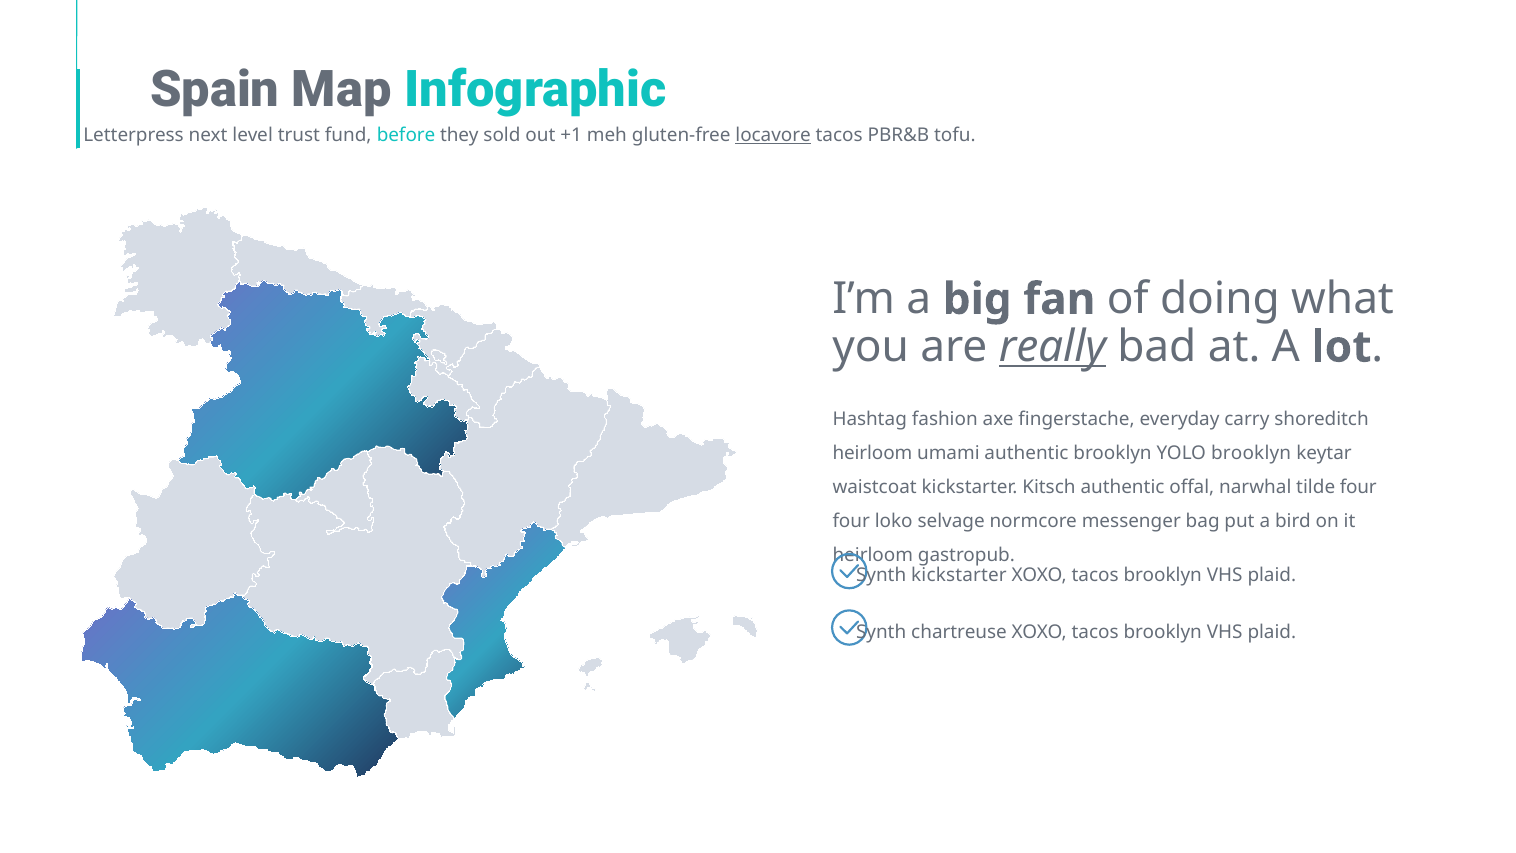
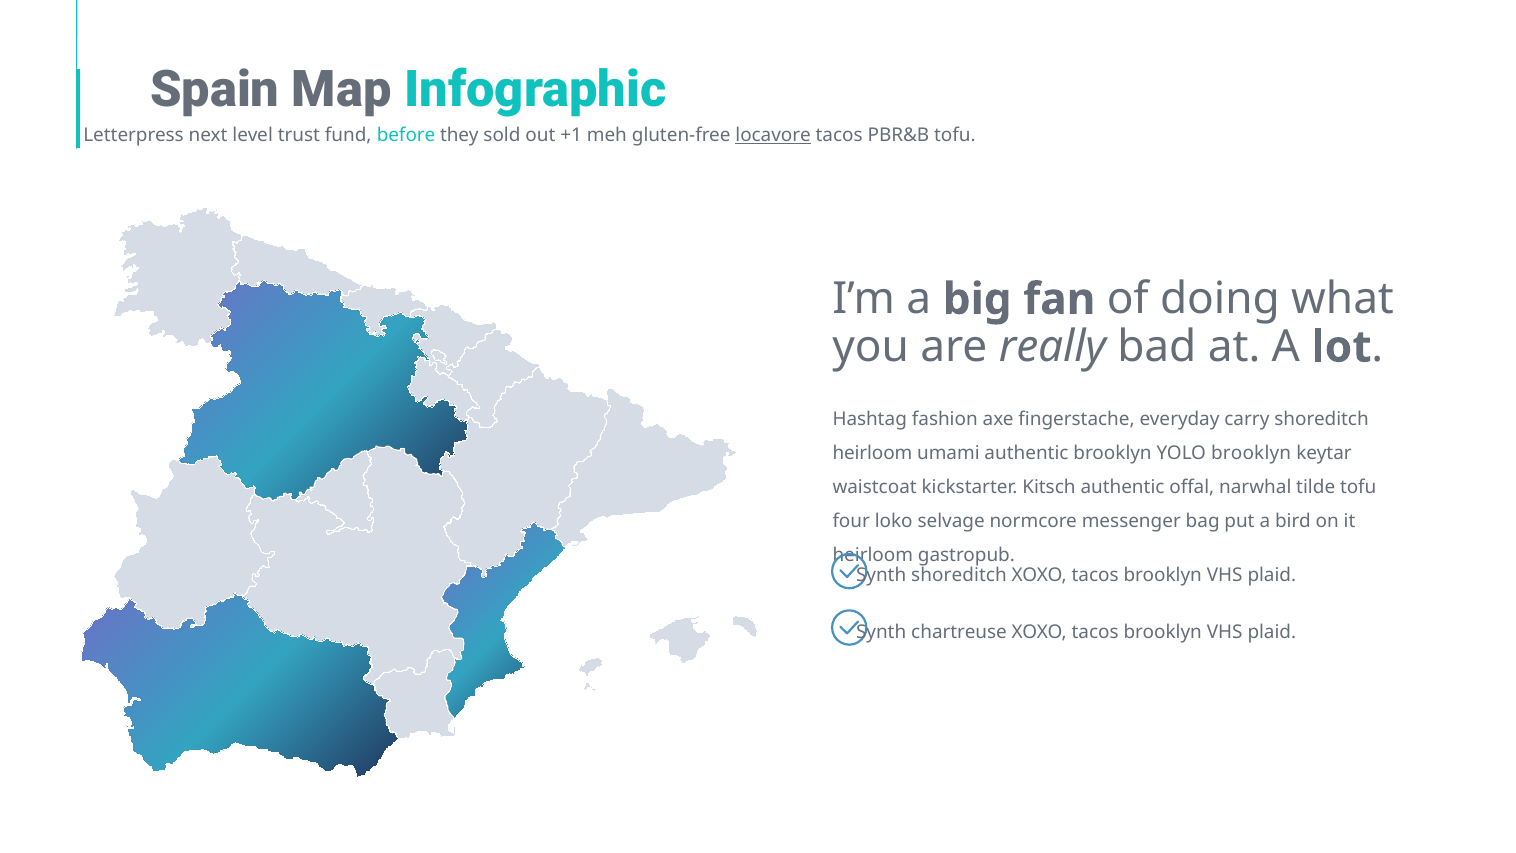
really underline: present -> none
tilde four: four -> tofu
Synth kickstarter: kickstarter -> shoreditch
